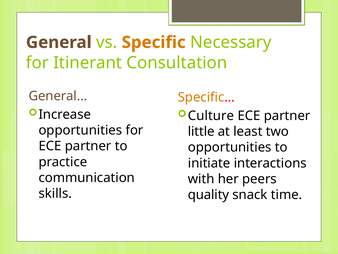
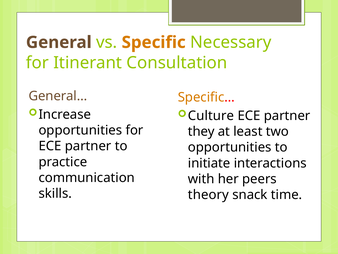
little: little -> they
quality: quality -> theory
